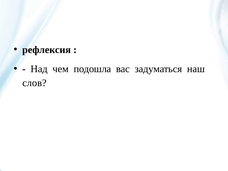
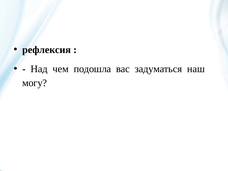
слов: слов -> могу
